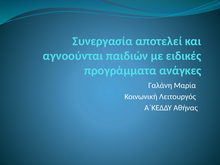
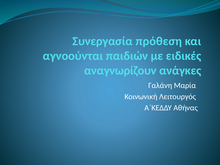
αποτελεί: αποτελεί -> πρόθεση
προγράμματα: προγράμματα -> αναγνωρίζουν
